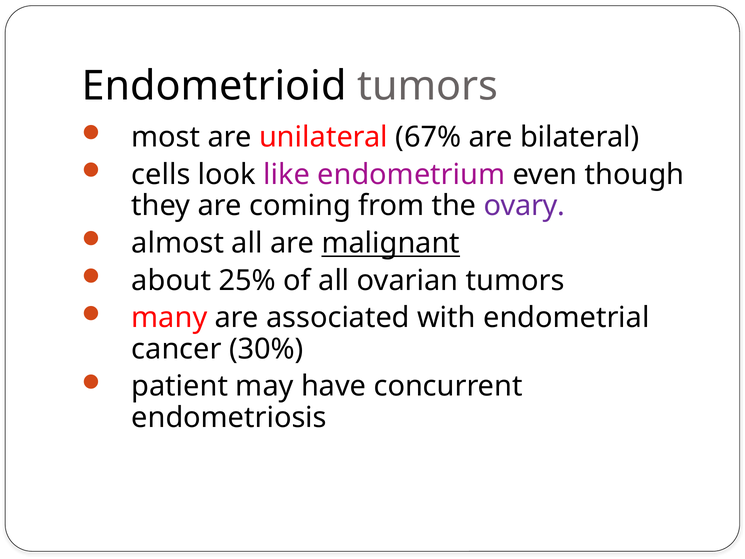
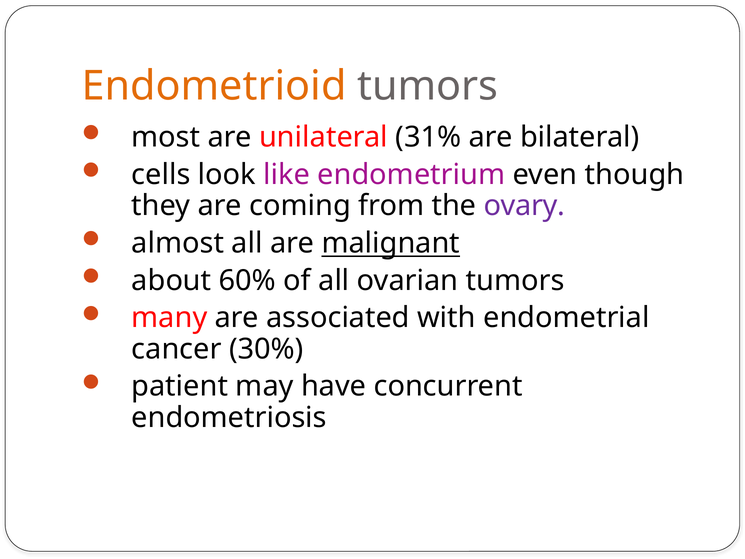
Endometrioid colour: black -> orange
67%: 67% -> 31%
25%: 25% -> 60%
